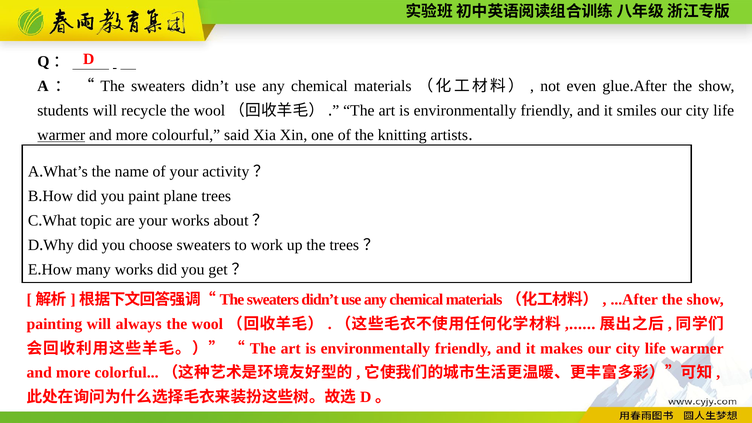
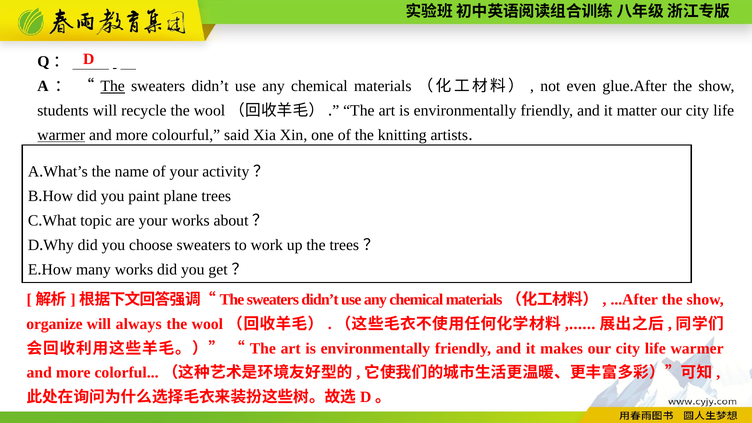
The at (113, 86) underline: none -> present
smiles: smiles -> matter
painting: painting -> organize
